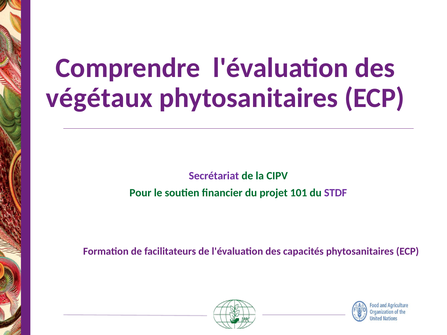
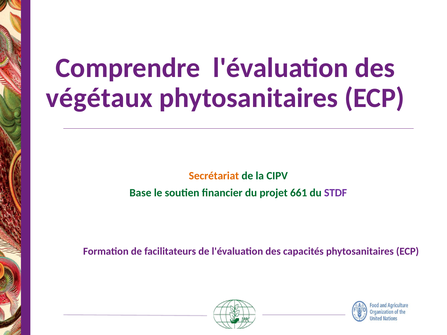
Secrétariat colour: purple -> orange
Pour: Pour -> Base
101: 101 -> 661
